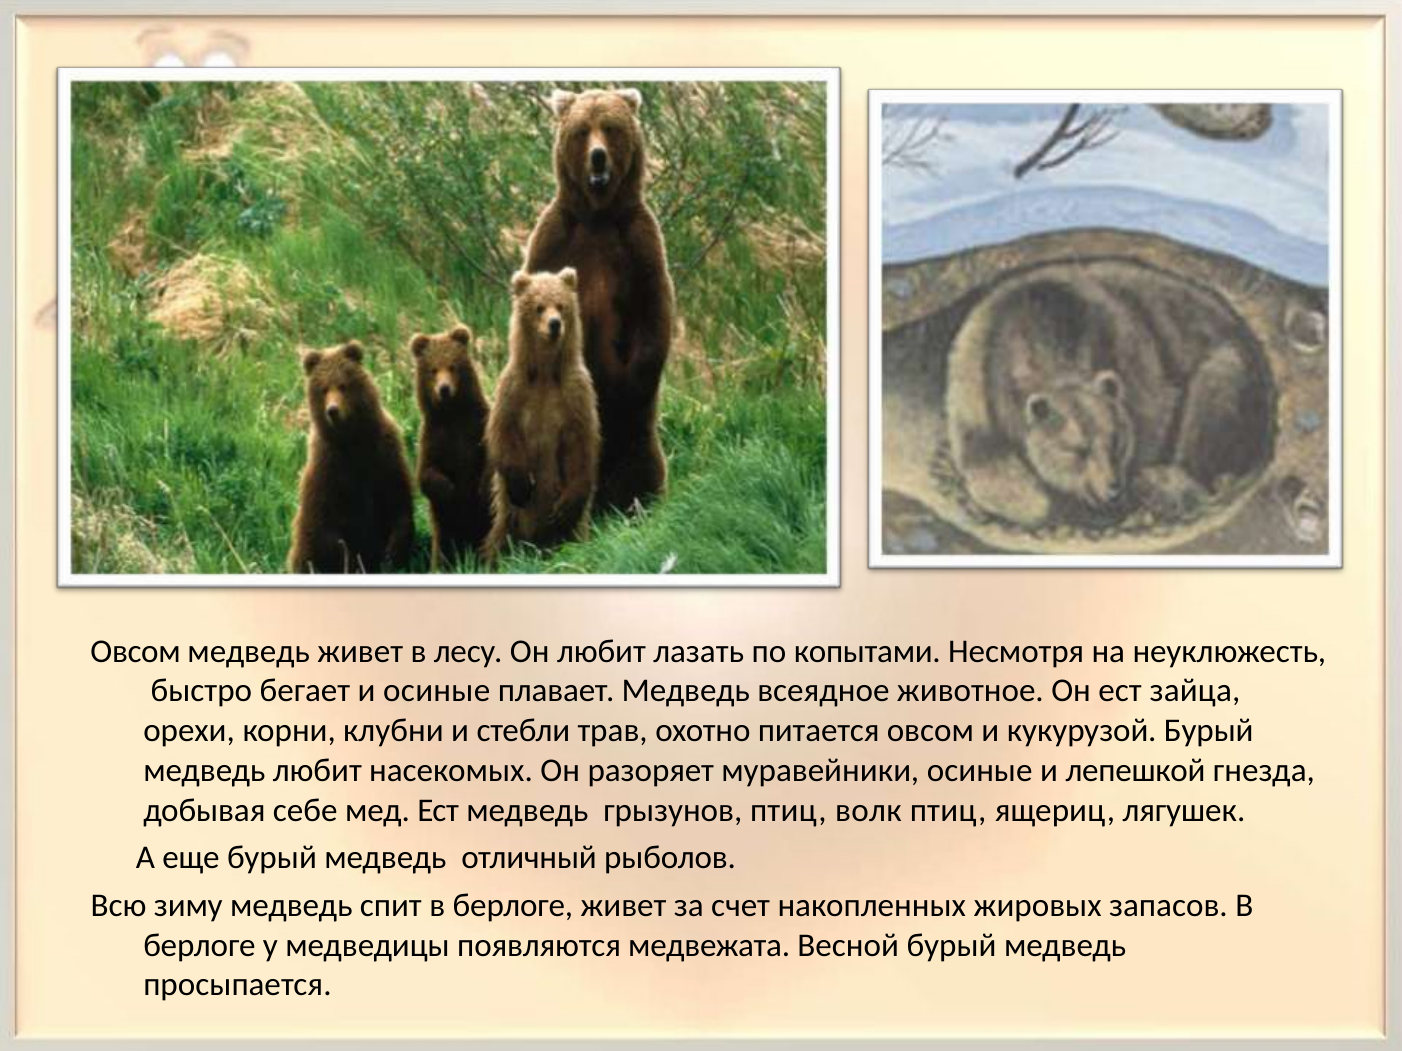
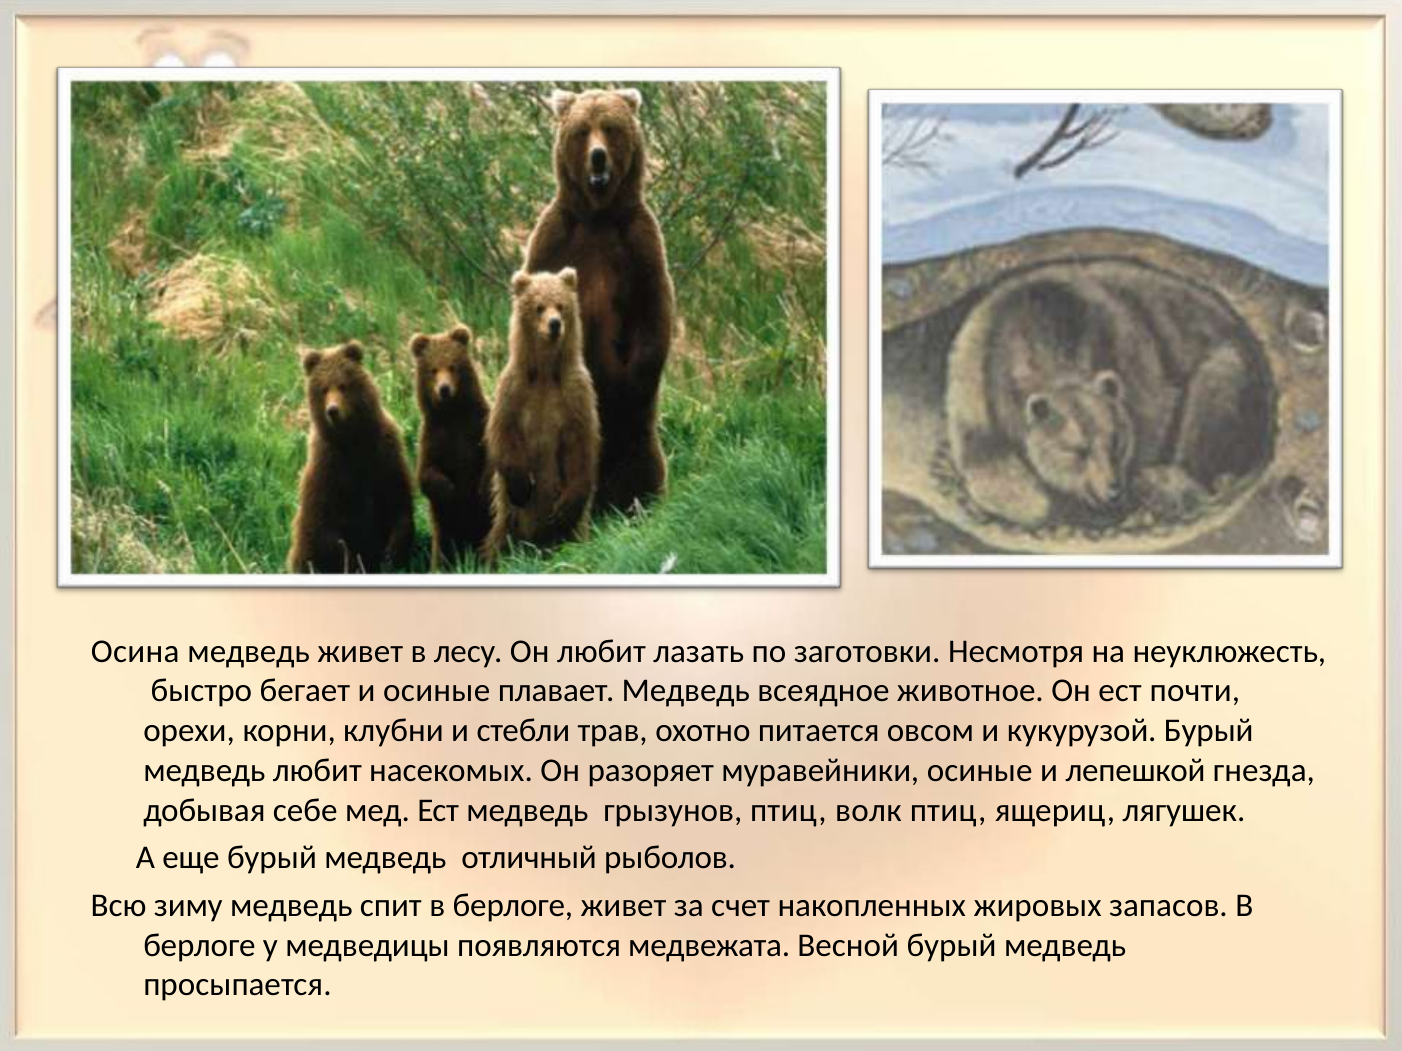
Овсом at (136, 652): Овсом -> Осина
копытами: копытами -> заготовки
зайца: зайца -> почти
